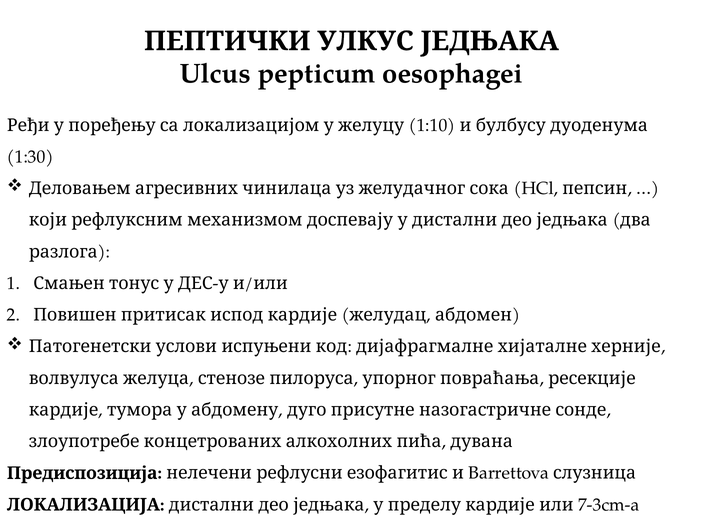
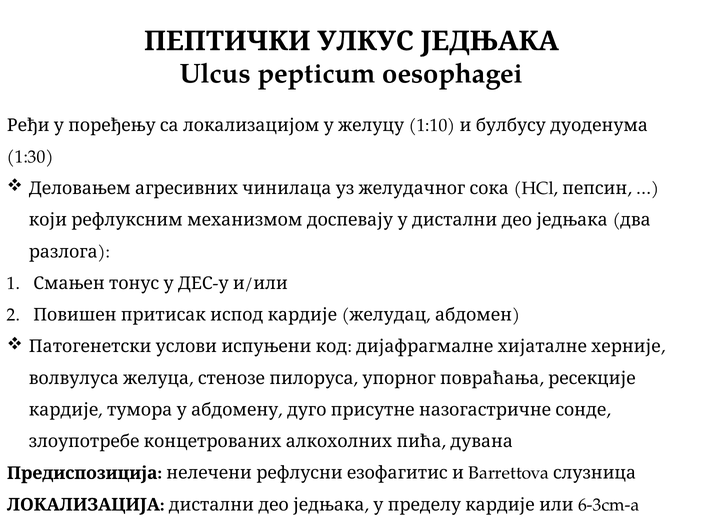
7-3cm-a: 7-3cm-a -> 6-3cm-a
